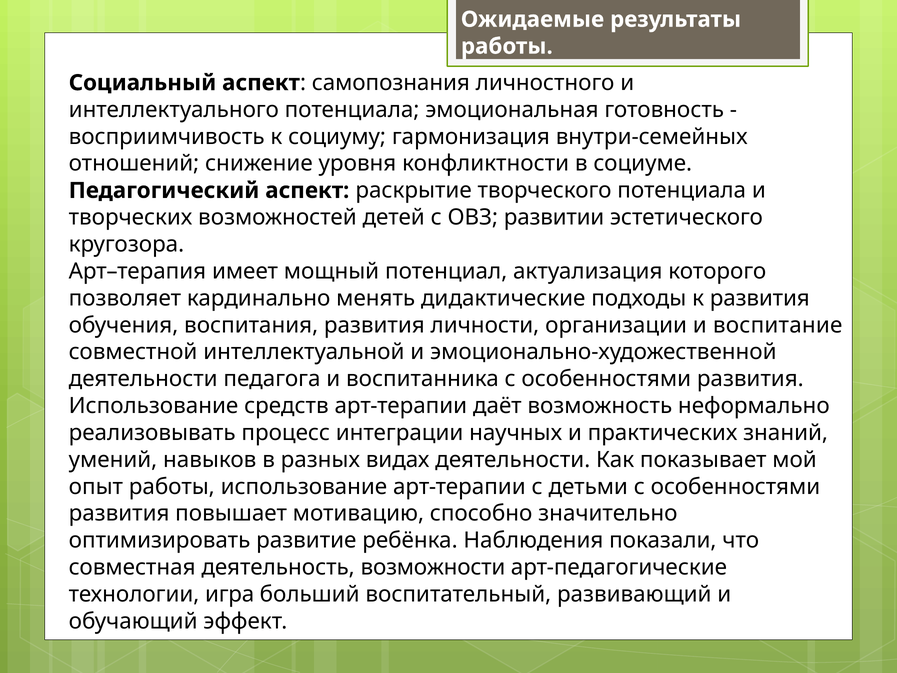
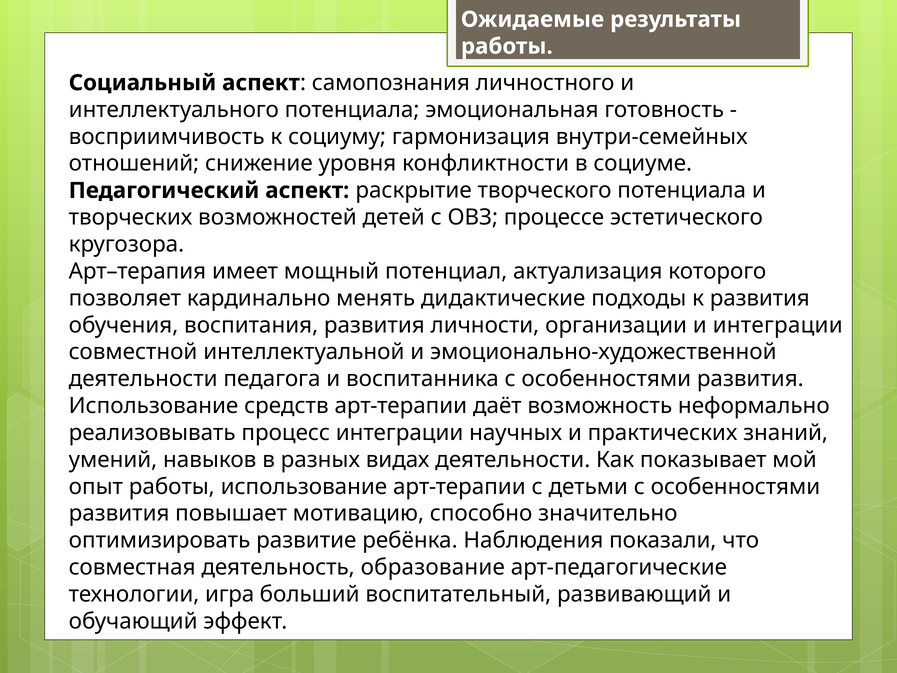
развитии: развитии -> процессе
и воспитание: воспитание -> интеграции
возможности: возможности -> образование
